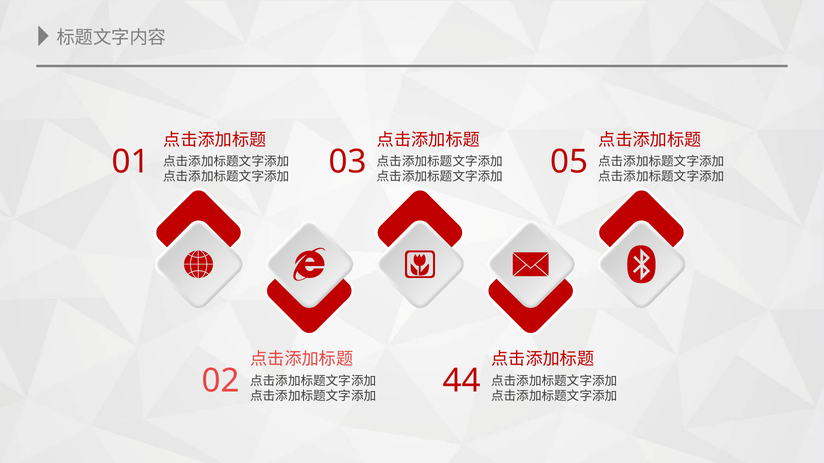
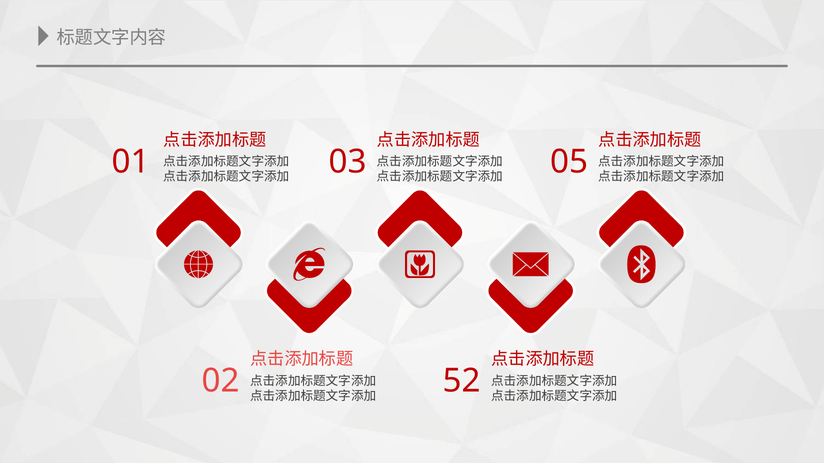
44: 44 -> 52
